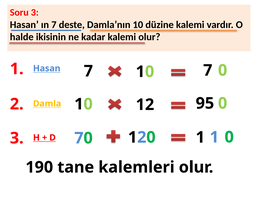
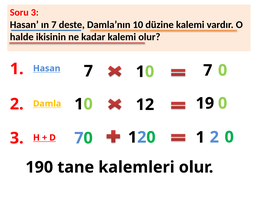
95: 95 -> 19
120 1: 1 -> 2
